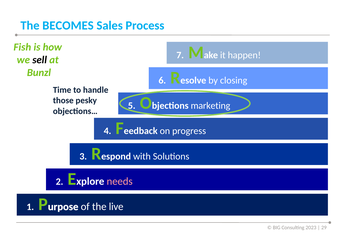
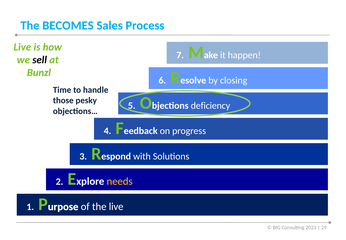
Fish at (22, 47): Fish -> Live
marketing: marketing -> deficiency
needs colour: pink -> yellow
